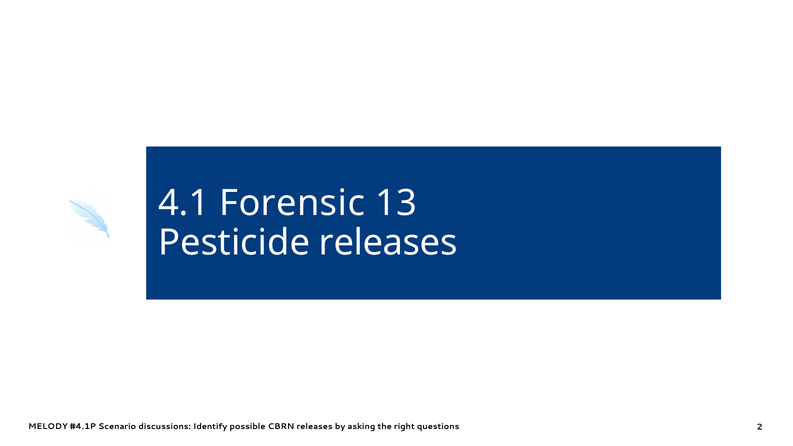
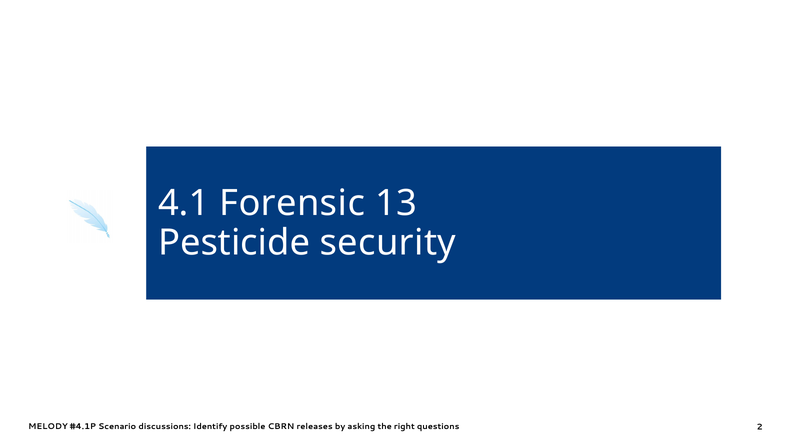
Pesticide releases: releases -> security
